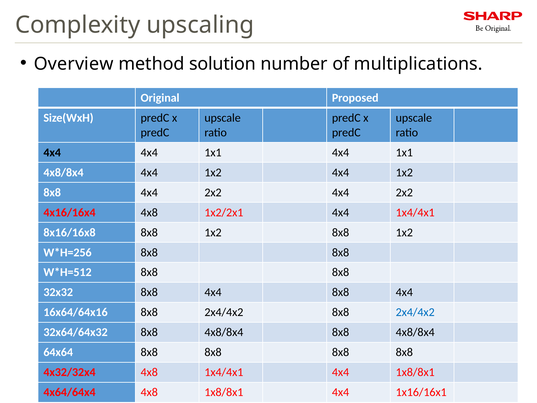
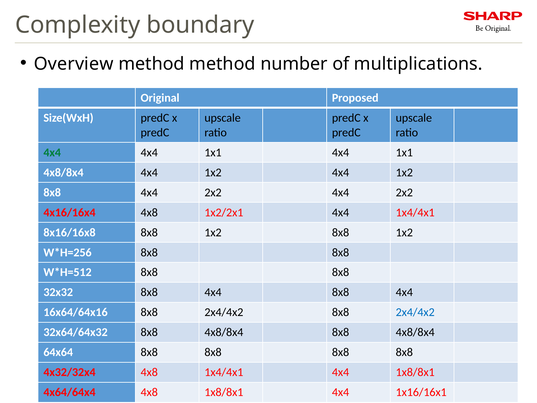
upscaling: upscaling -> boundary
method solution: solution -> method
4x4 at (52, 152) colour: black -> green
